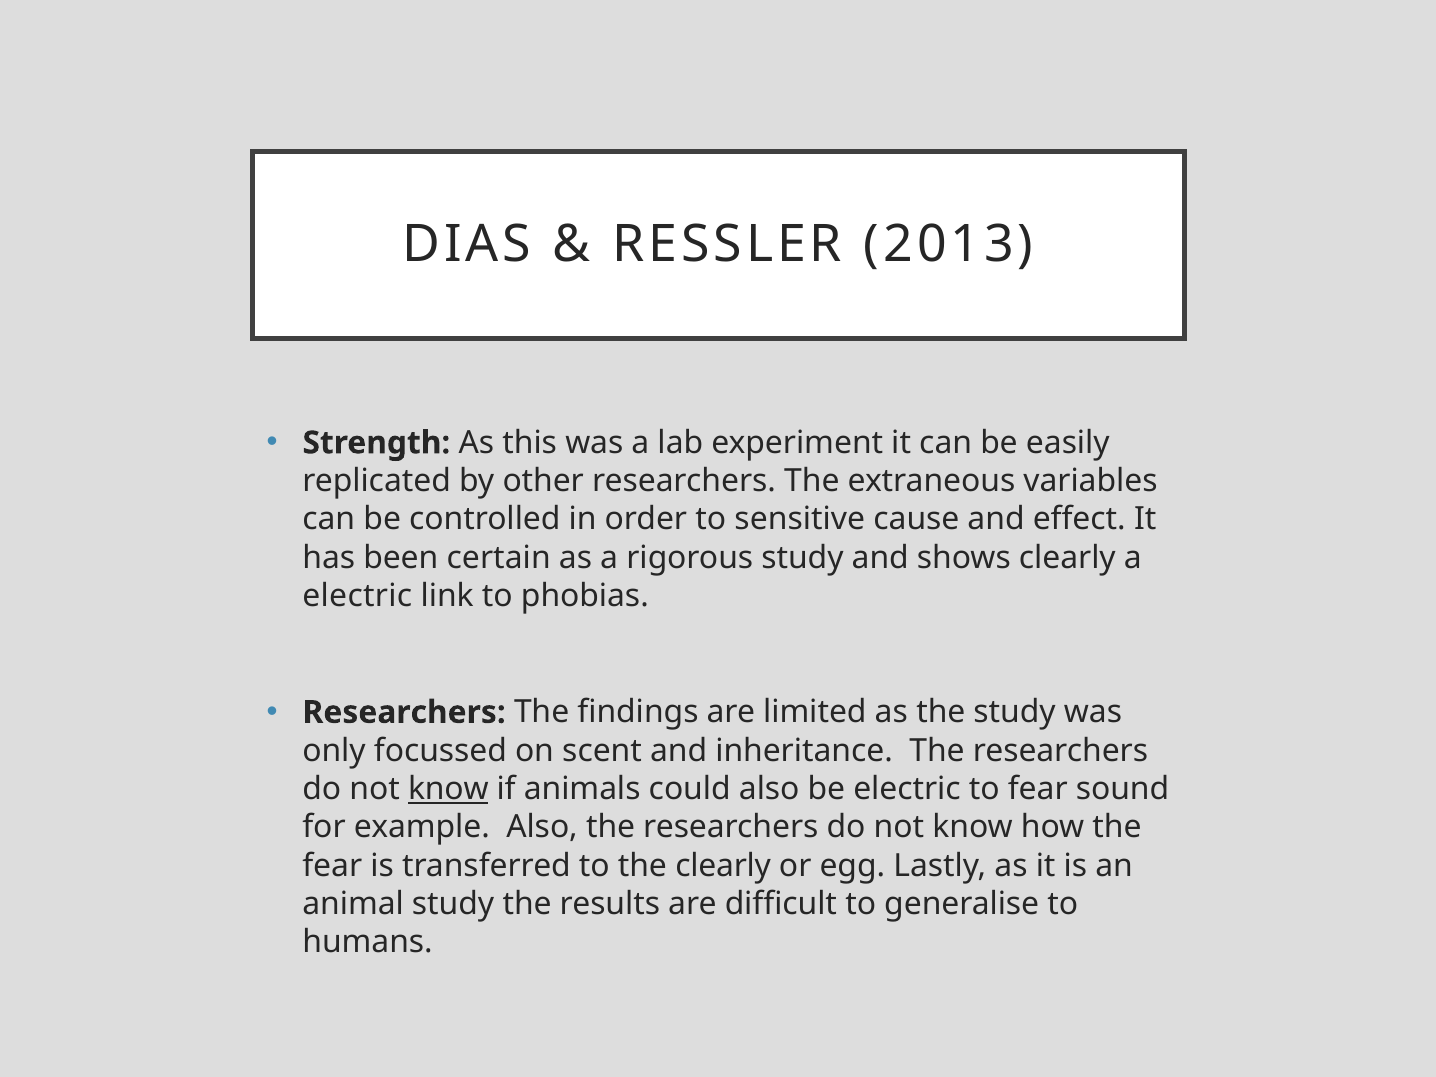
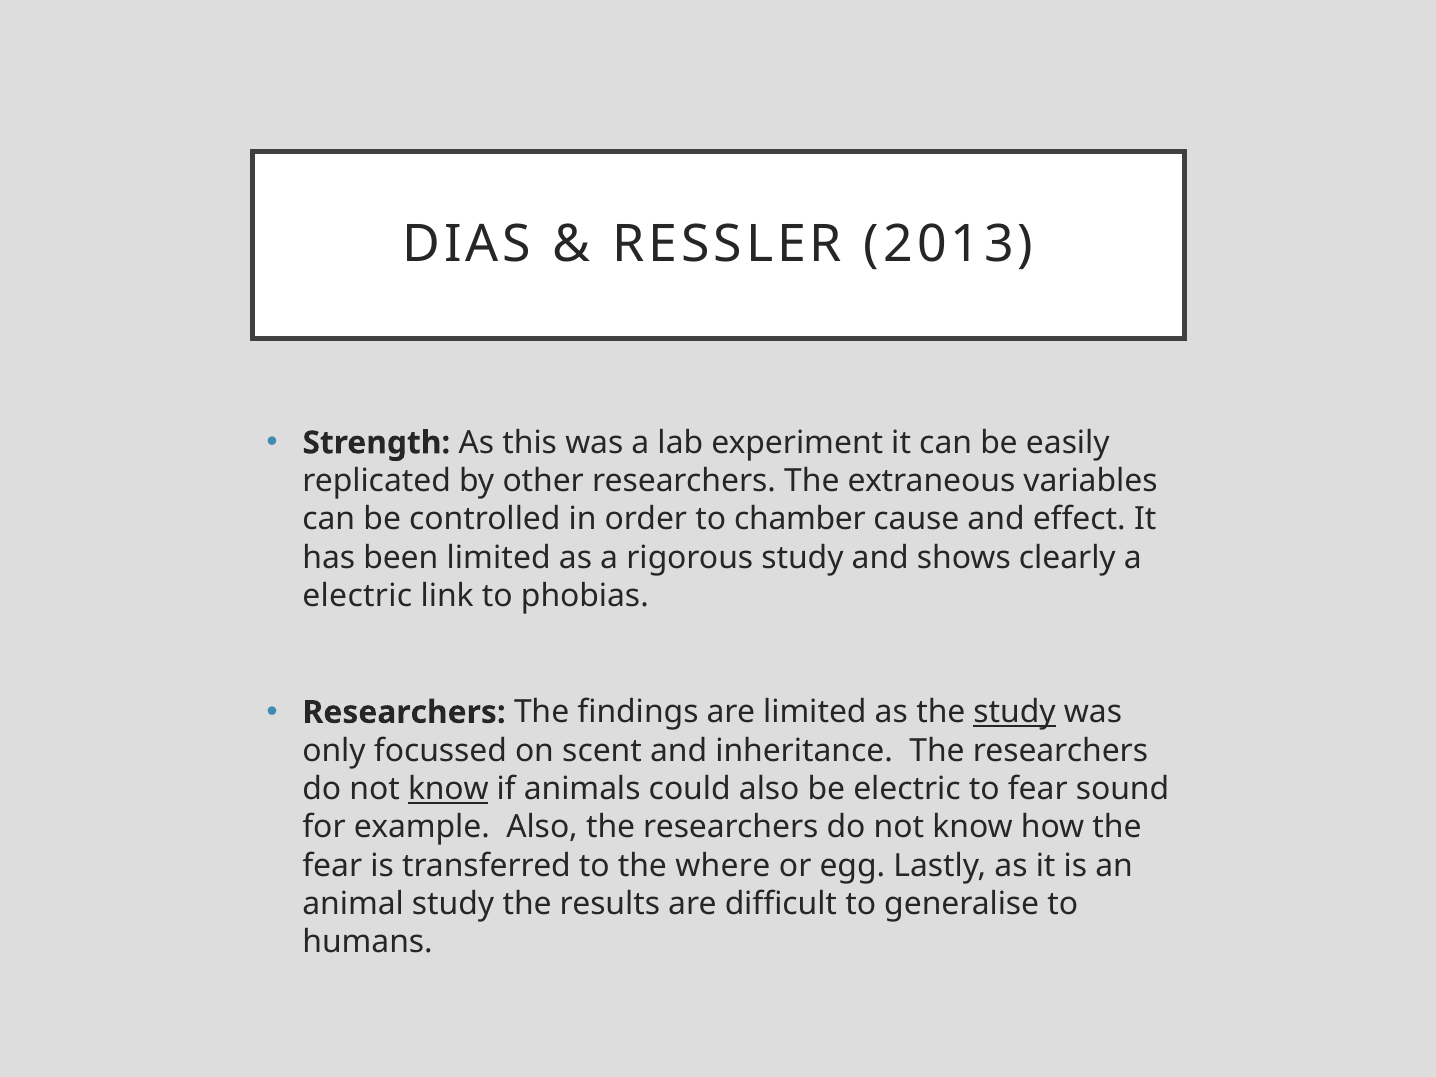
sensitive: sensitive -> chamber
been certain: certain -> limited
study at (1015, 712) underline: none -> present
the clearly: clearly -> where
